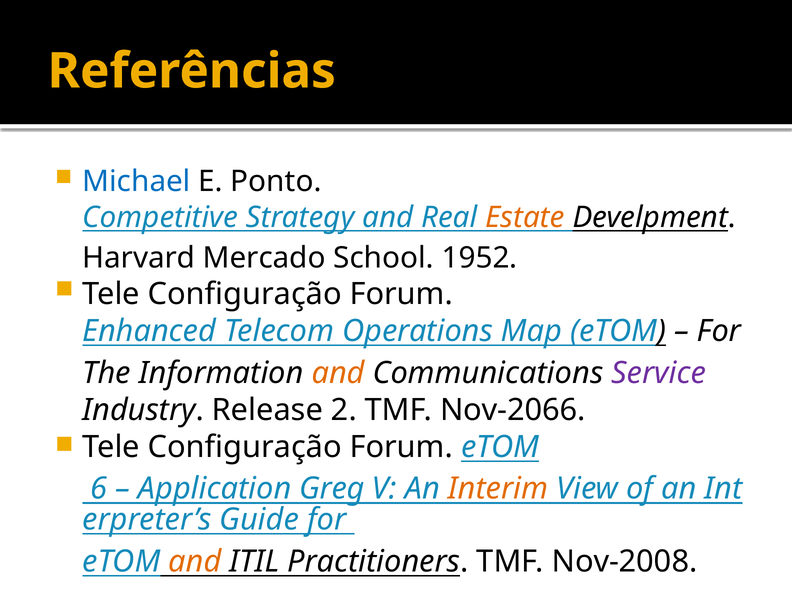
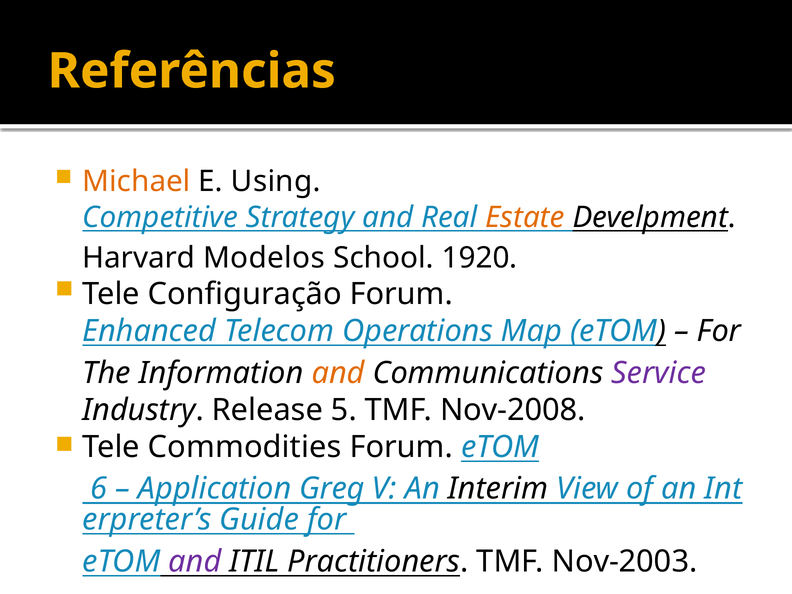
Michael colour: blue -> orange
Ponto: Ponto -> Using
Mercado: Mercado -> Modelos
1952: 1952 -> 1920
2: 2 -> 5
Nov-2066: Nov-2066 -> Nov-2008
Configuração at (245, 447): Configuração -> Commodities
Interim colour: orange -> black
and at (195, 561) colour: orange -> purple
Nov-2008: Nov-2008 -> Nov-2003
